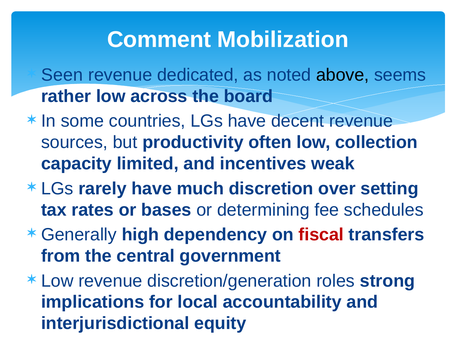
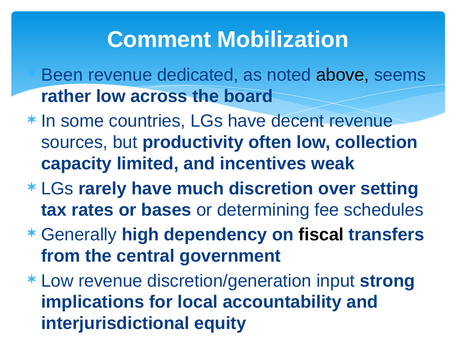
Seen: Seen -> Been
fiscal colour: red -> black
roles: roles -> input
